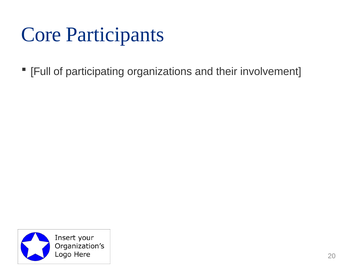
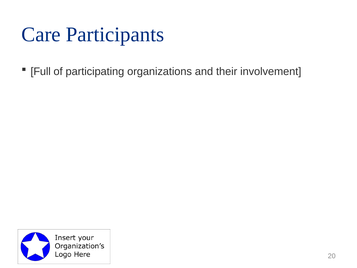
Core: Core -> Care
